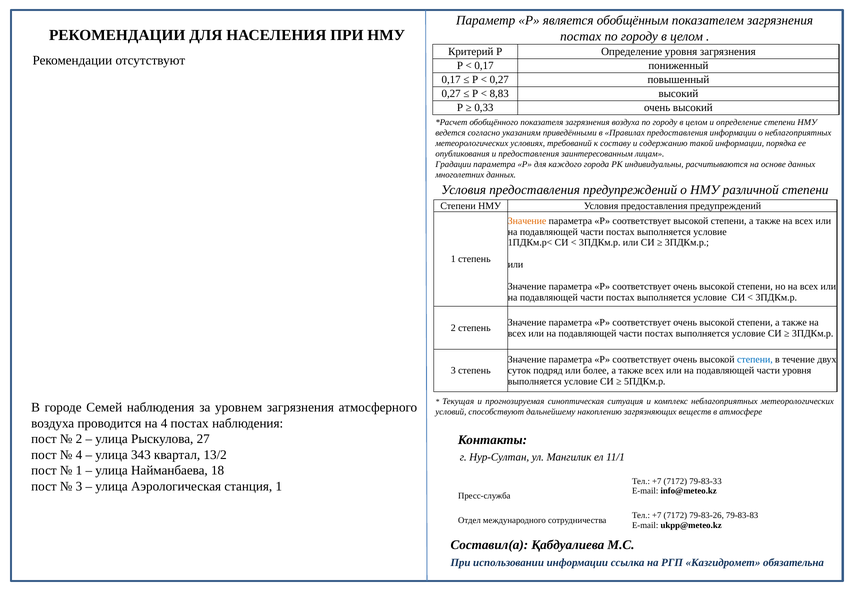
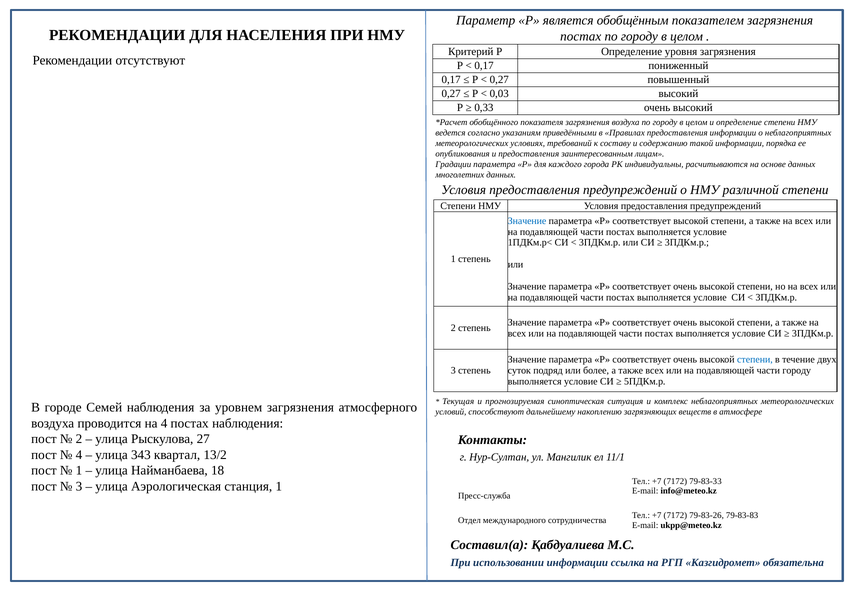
8,83: 8,83 -> 0,03
Значение at (527, 221) colour: orange -> blue
части уровня: уровня -> городу
